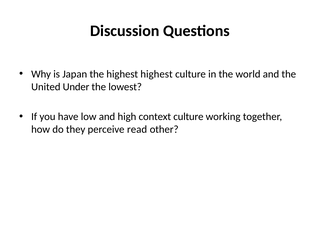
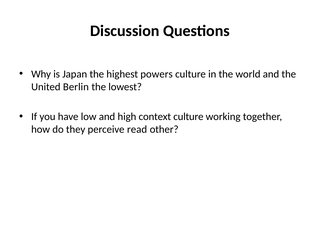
highest highest: highest -> powers
Under: Under -> Berlin
